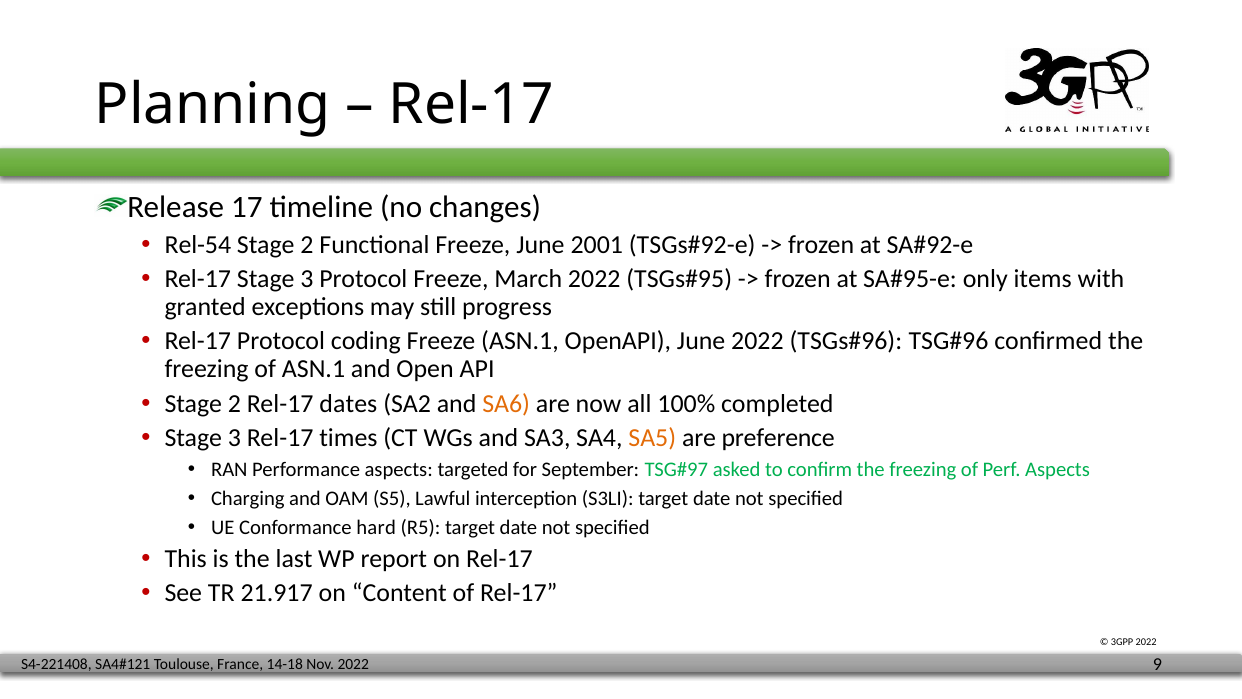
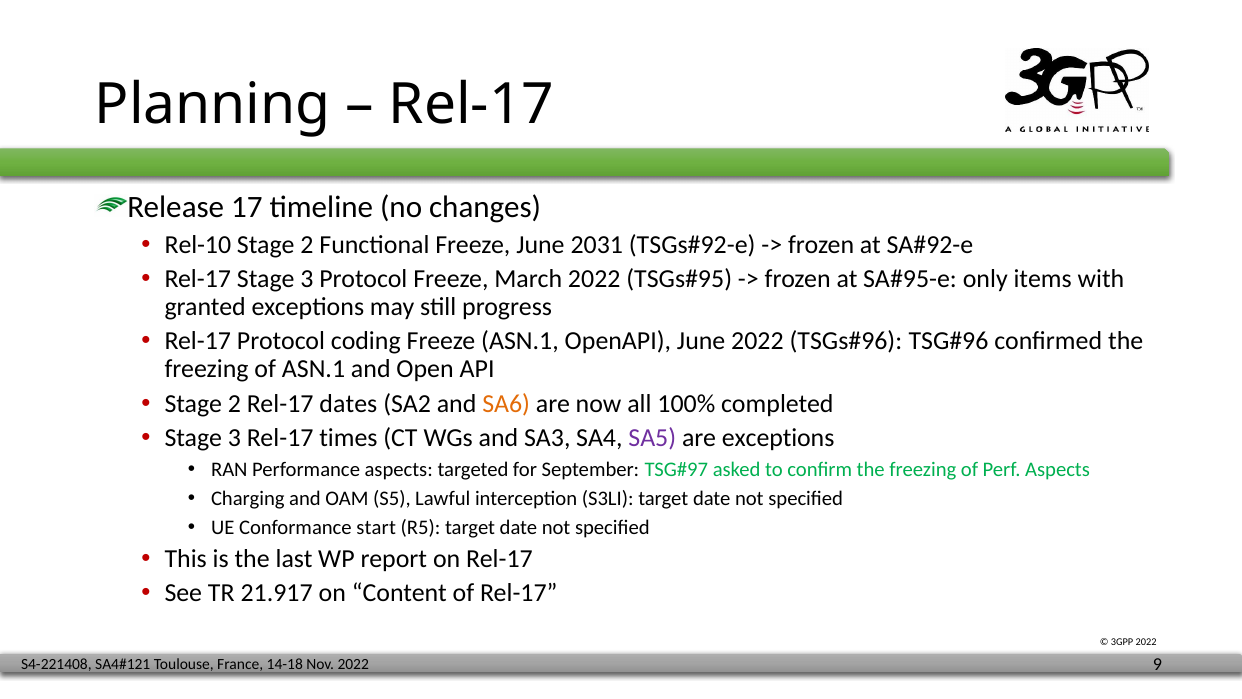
Rel-54: Rel-54 -> Rel-10
2001: 2001 -> 2031
SA5 colour: orange -> purple
are preference: preference -> exceptions
hard: hard -> start
